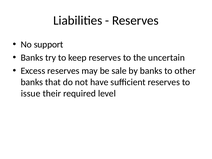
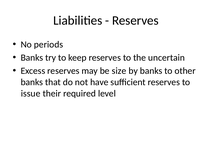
support: support -> periods
sale: sale -> size
